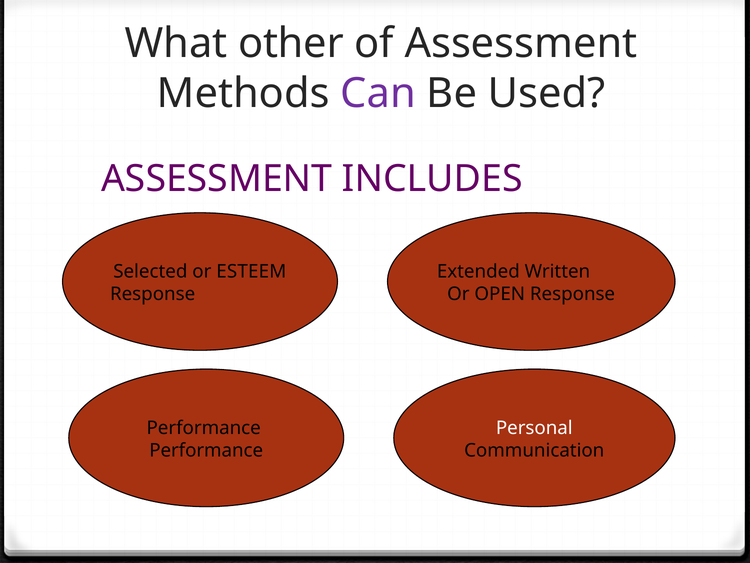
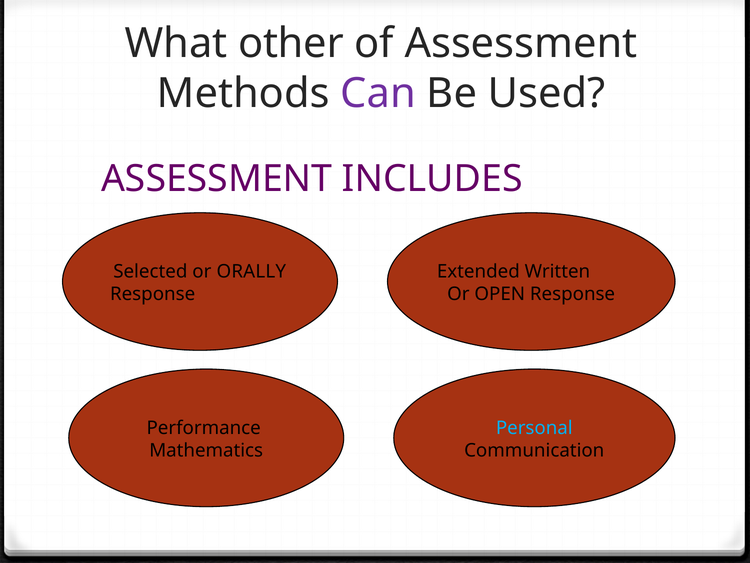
ESTEEM: ESTEEM -> ORALLY
Personal colour: white -> light blue
Performance at (206, 450): Performance -> Mathematics
